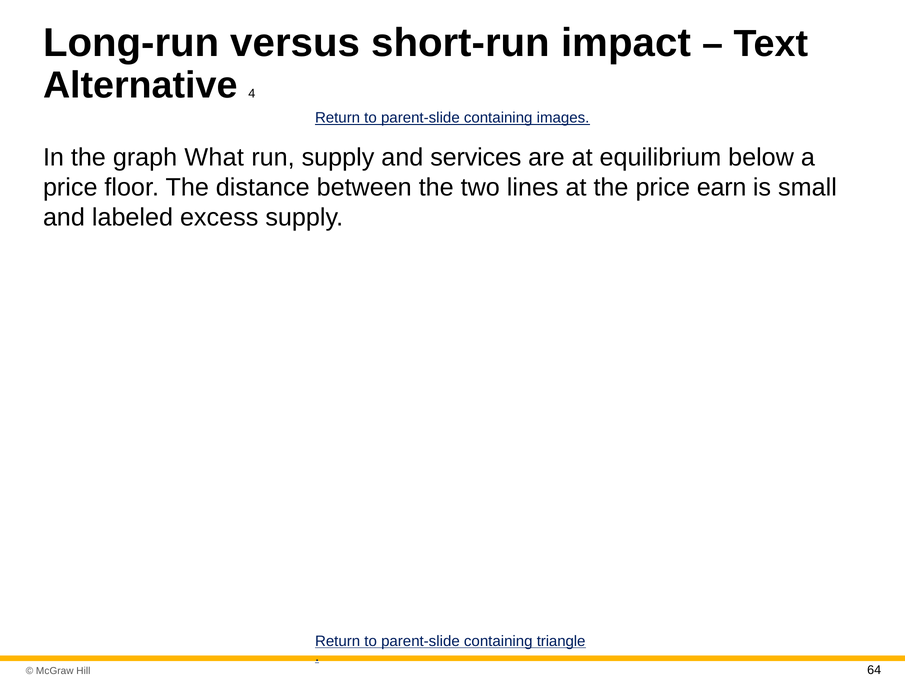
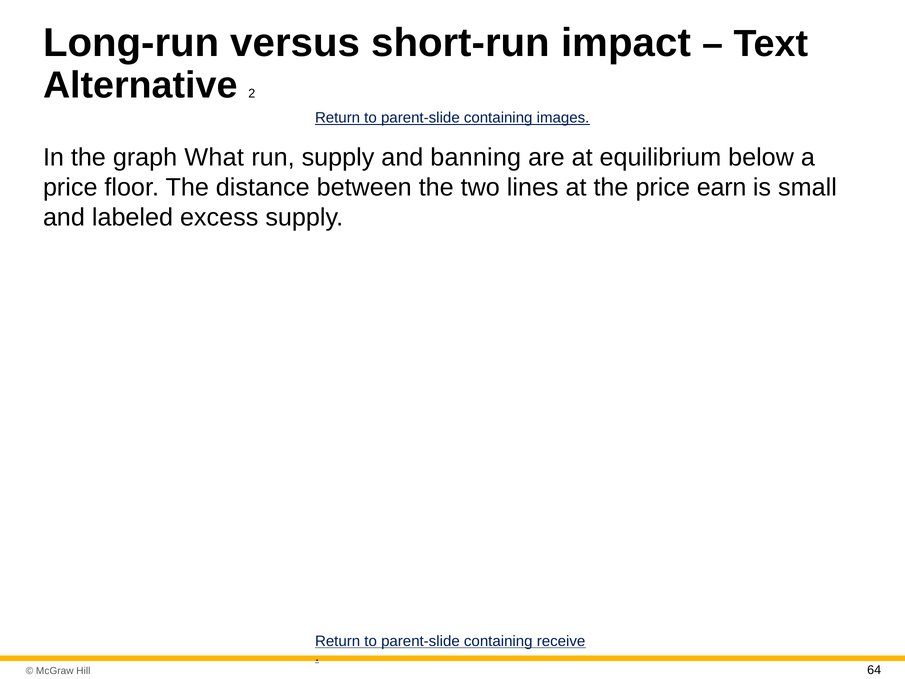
4: 4 -> 2
services: services -> banning
triangle: triangle -> receive
